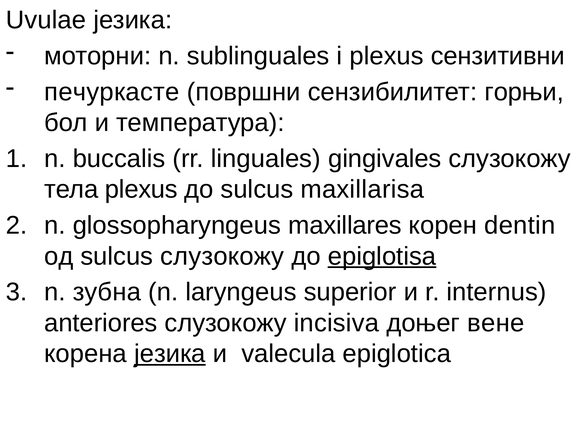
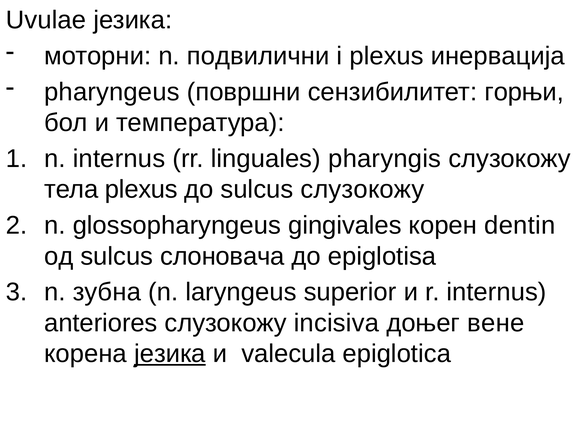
sublinguales: sublinguales -> подвилични
сензитивни: сензитивни -> инервација
печуркасте: печуркасте -> pharyngeus
n buccalis: buccalis -> internus
gingivales: gingivales -> pharyngis
sulсus maxillarisa: maxillarisa -> слузокожу
maxillares: maxillares -> gingivales
sulсus слузокожу: слузокожу -> слоновача
epiglotisa underline: present -> none
